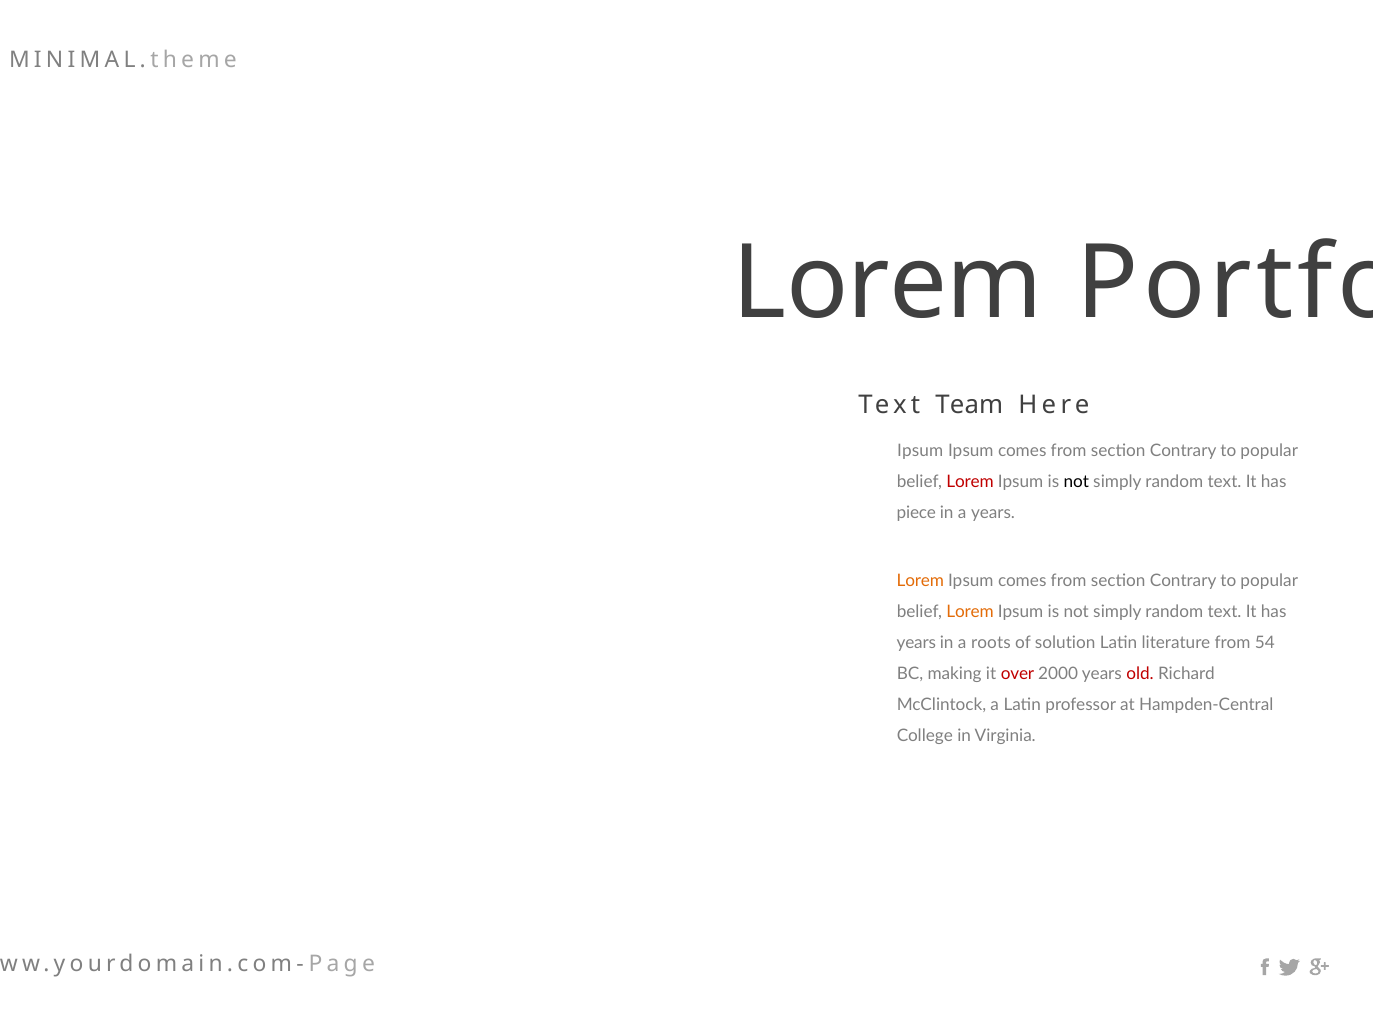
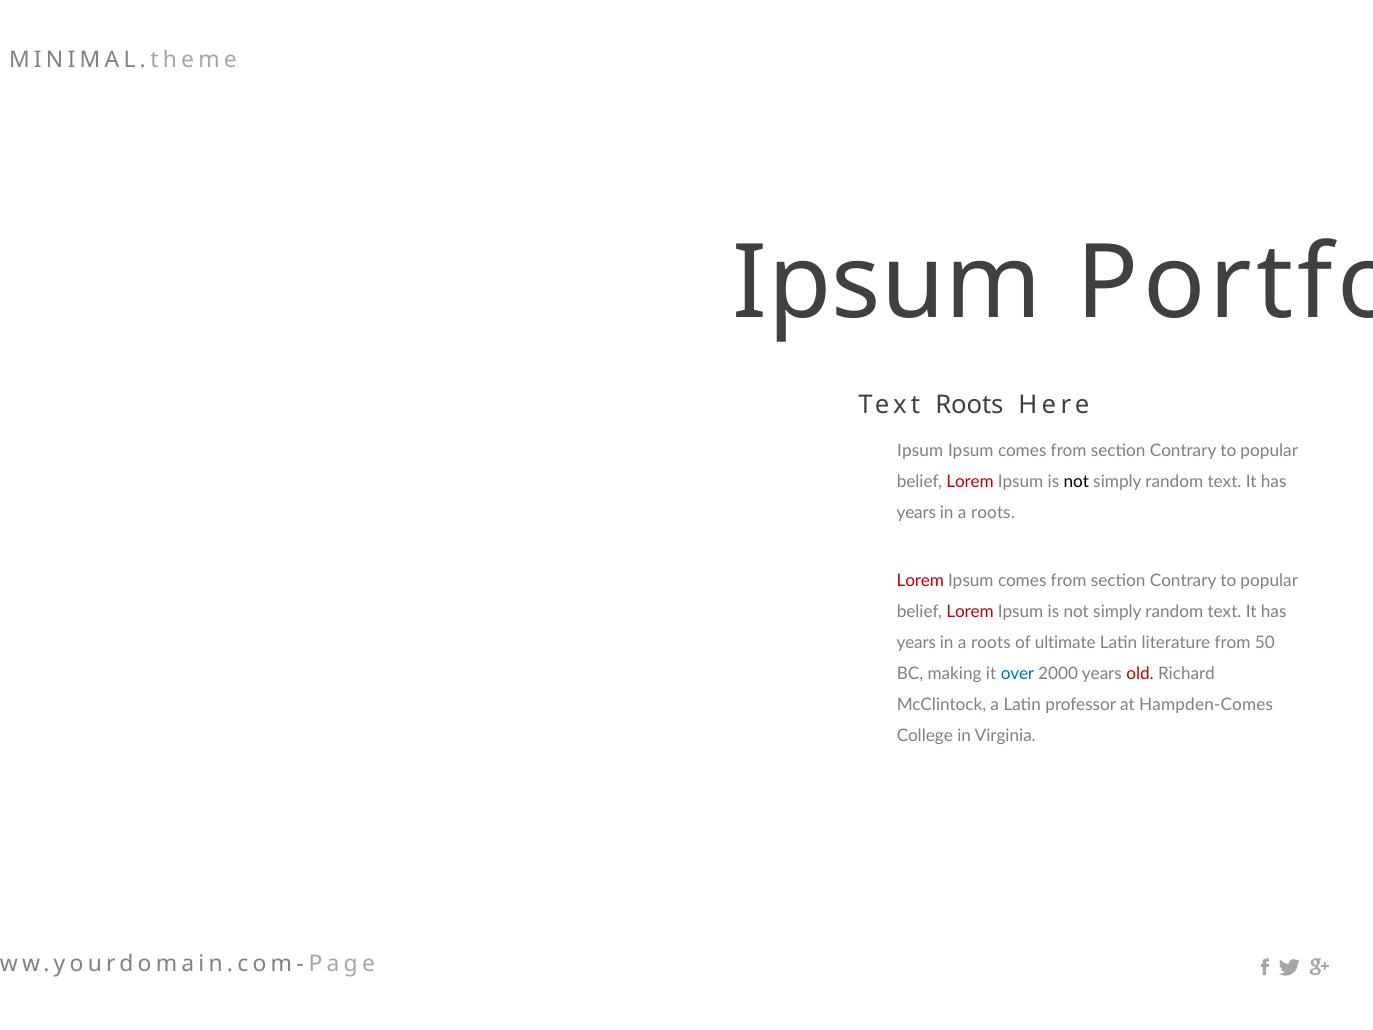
Lorem at (888, 283): Lorem -> Ipsum
Text Team: Team -> Roots
piece at (916, 513): piece -> years
years at (993, 513): years -> roots
Lorem at (920, 580) colour: orange -> red
Lorem at (970, 611) colour: orange -> red
solution: solution -> ultimate
54: 54 -> 50
over colour: red -> blue
Hampden-Central: Hampden-Central -> Hampden-Comes
